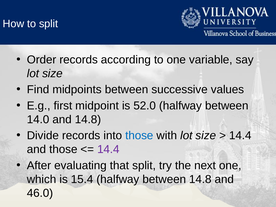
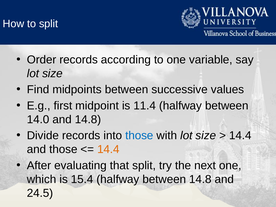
52.0: 52.0 -> 11.4
14.4 at (108, 149) colour: purple -> orange
46.0: 46.0 -> 24.5
